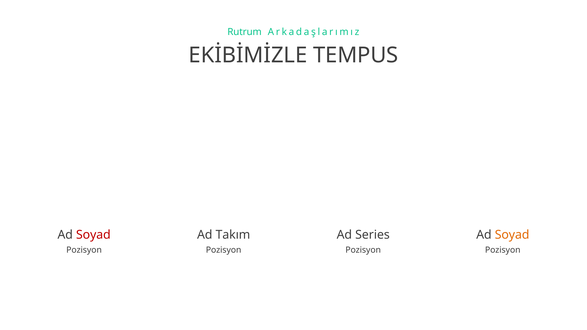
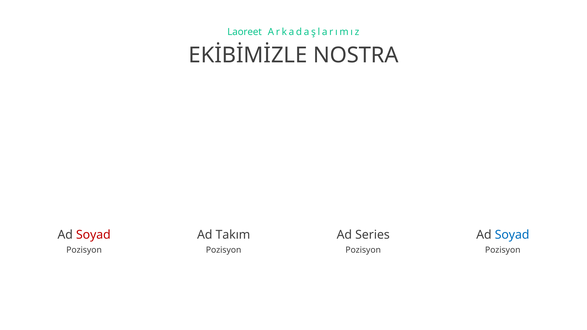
Rutrum: Rutrum -> Laoreet
TEMPUS: TEMPUS -> NOSTRA
Soyad at (512, 235) colour: orange -> blue
